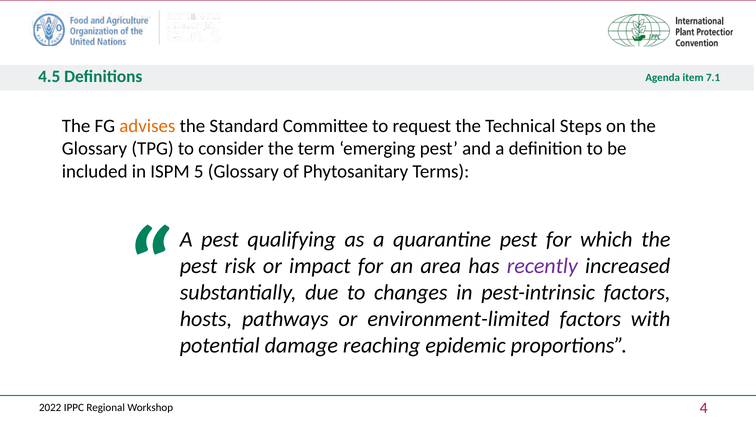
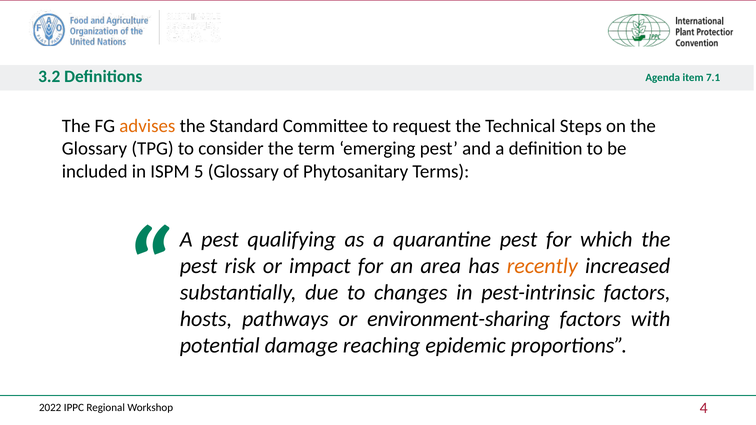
4.5: 4.5 -> 3.2
recently colour: purple -> orange
environment-limited: environment-limited -> environment-sharing
